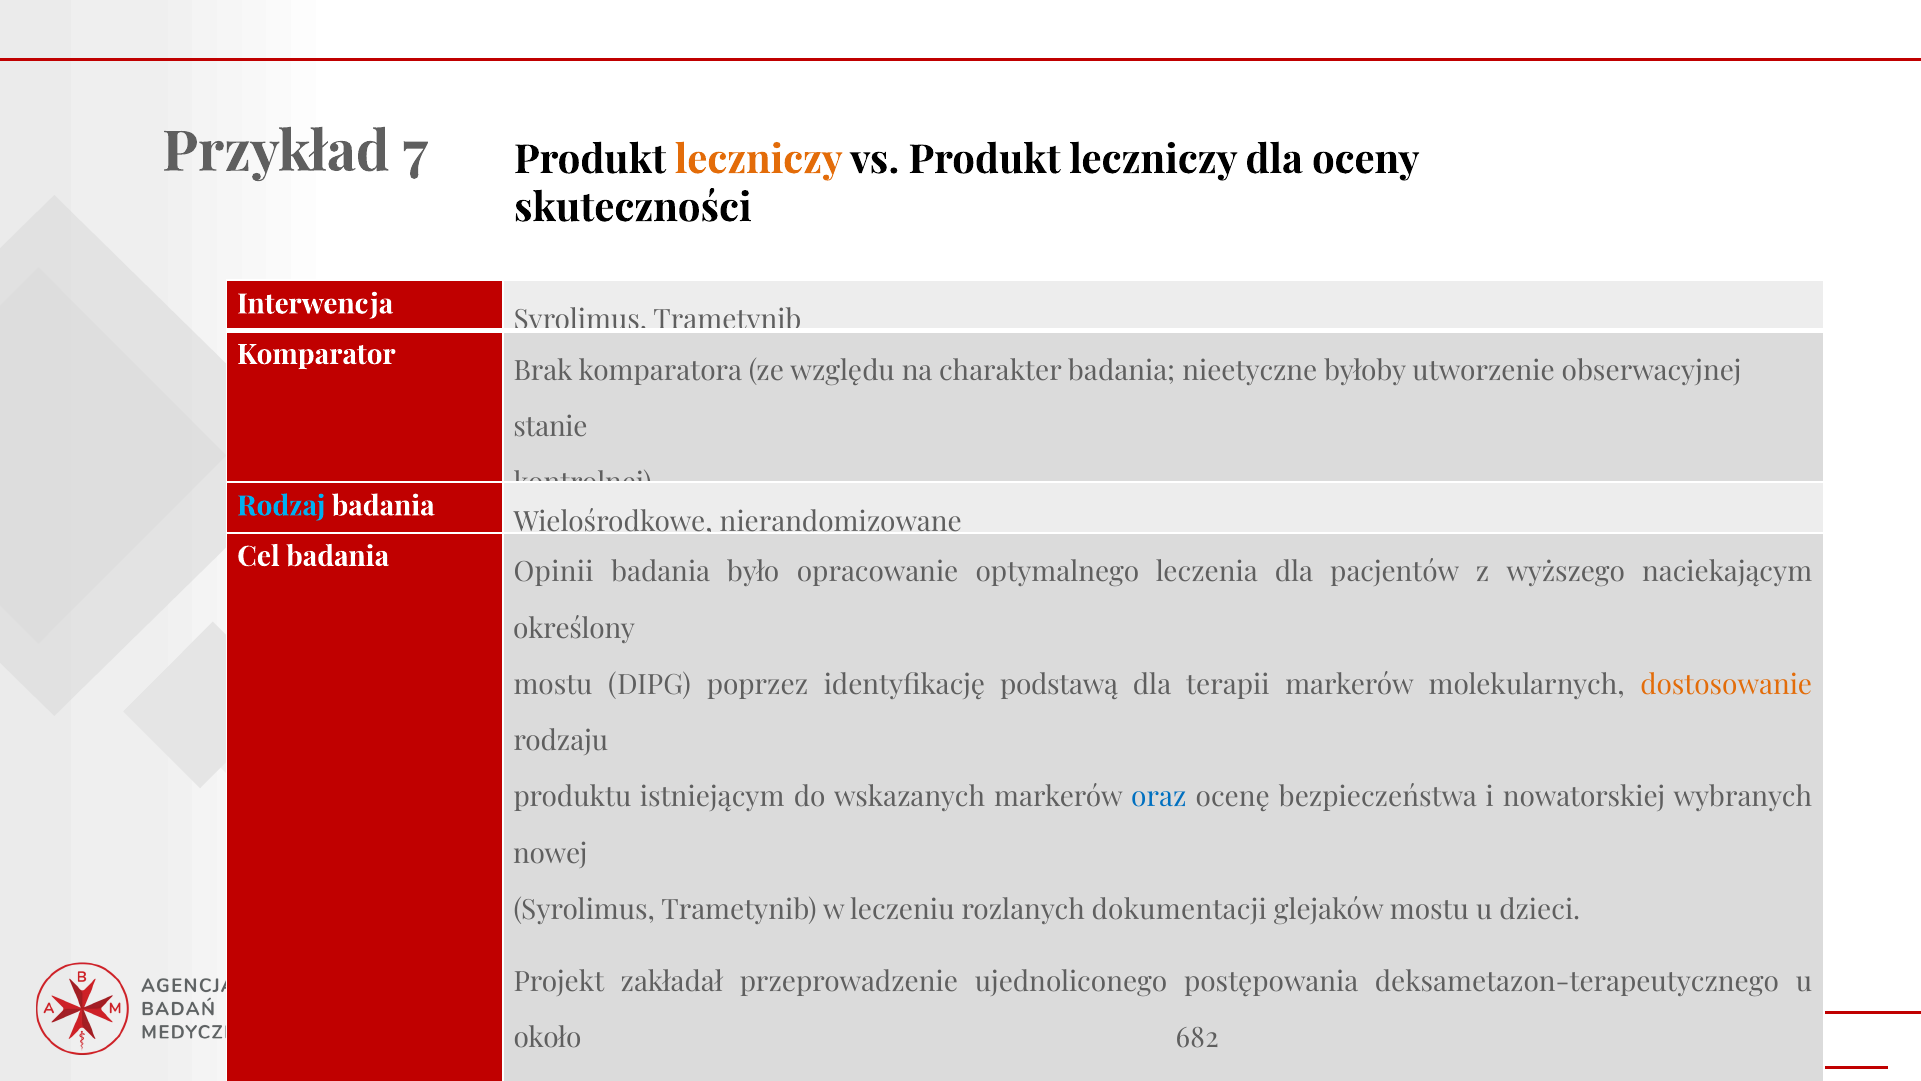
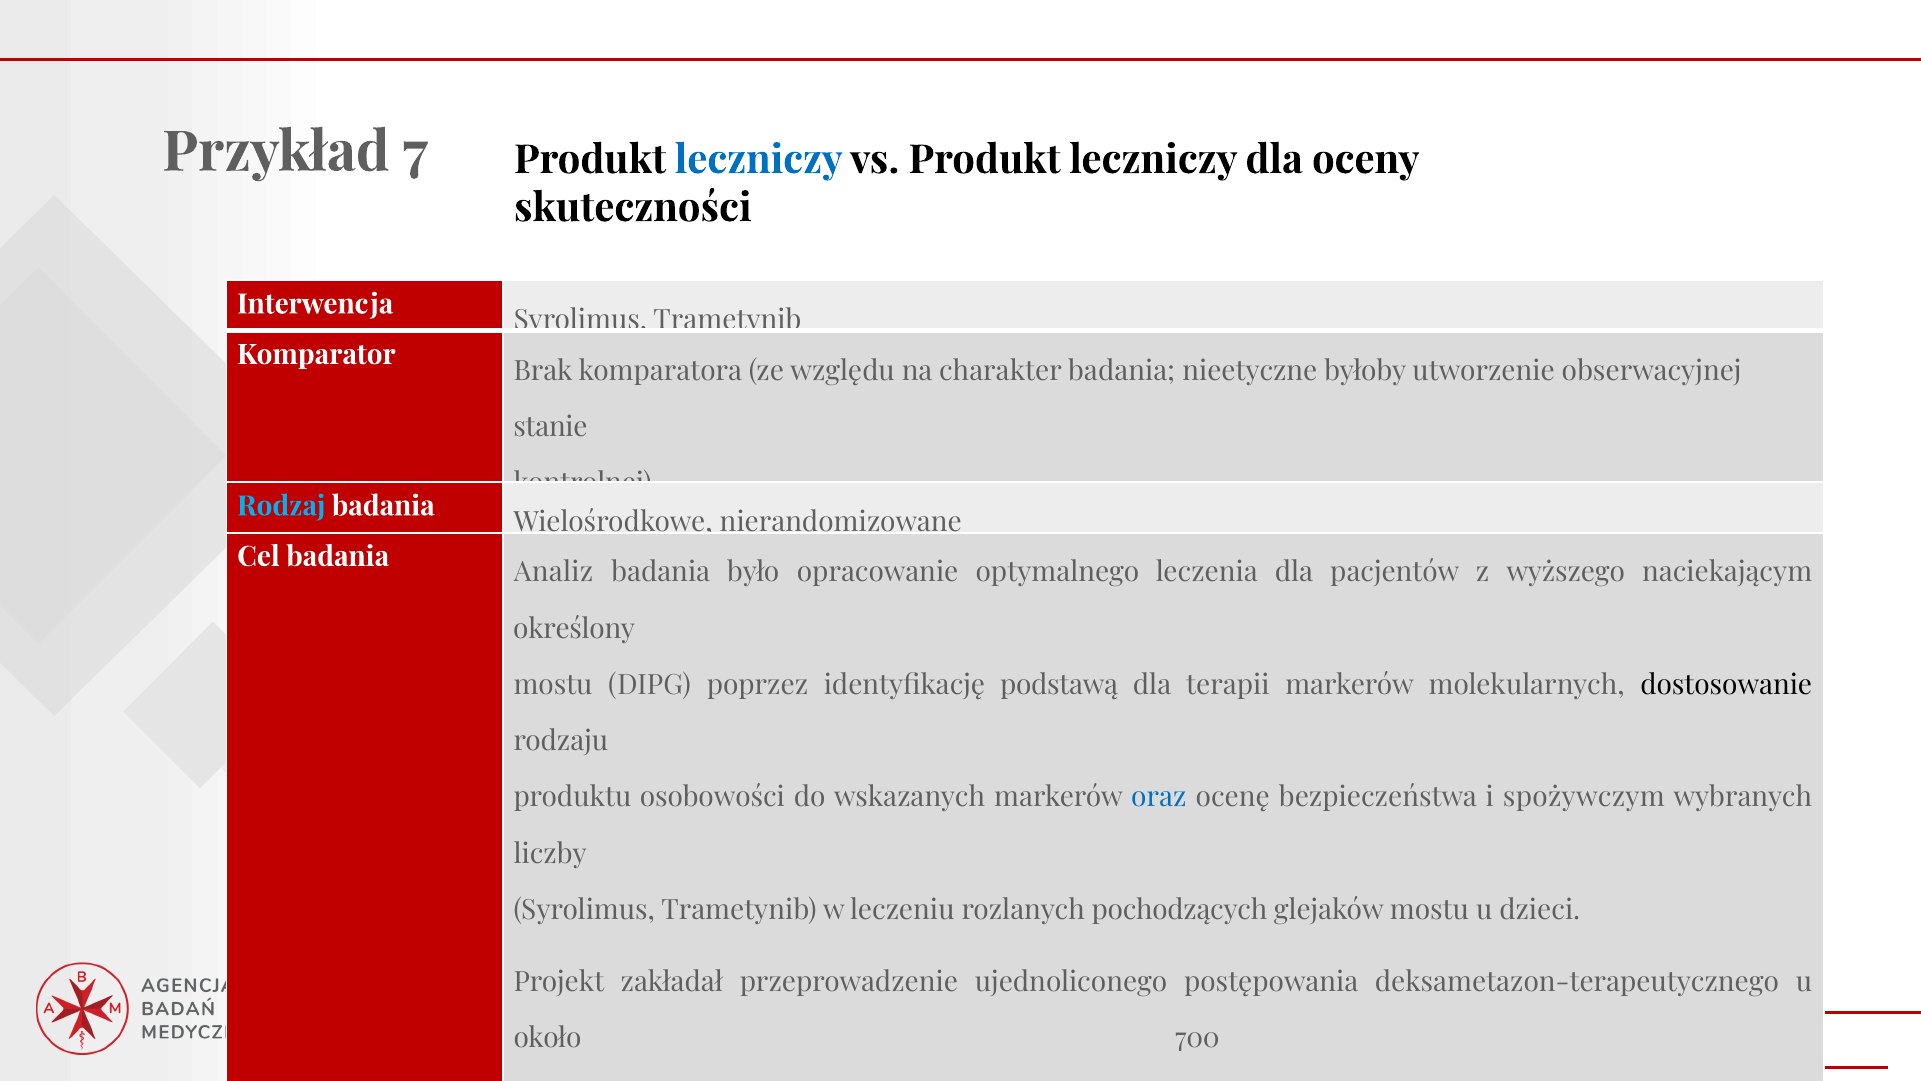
leczniczy at (759, 160) colour: orange -> blue
Opinii: Opinii -> Analiz
dostosowanie colour: orange -> black
istniejącym: istniejącym -> osobowości
nowatorskiej: nowatorskiej -> spożywczym
nowej: nowej -> liczby
dokumentacji: dokumentacji -> pochodzących
682: 682 -> 700
